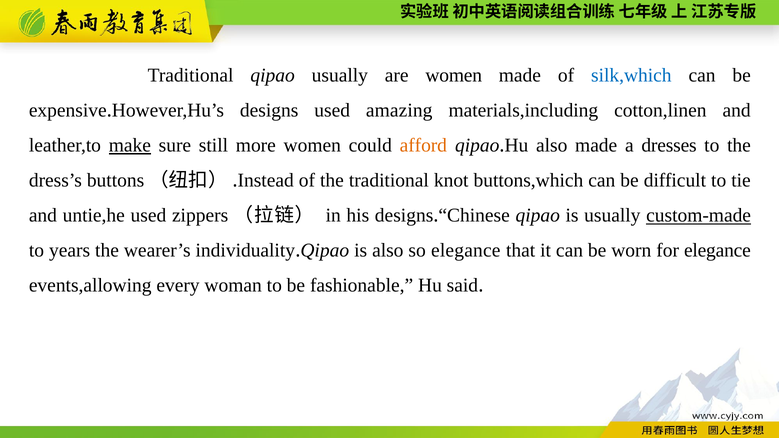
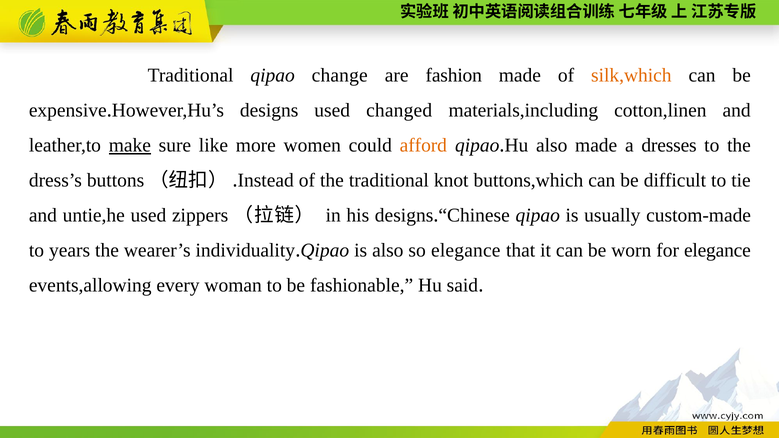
qipao usually: usually -> change
are women: women -> fashion
silk,which colour: blue -> orange
amazing: amazing -> changed
still: still -> like
custom-made underline: present -> none
